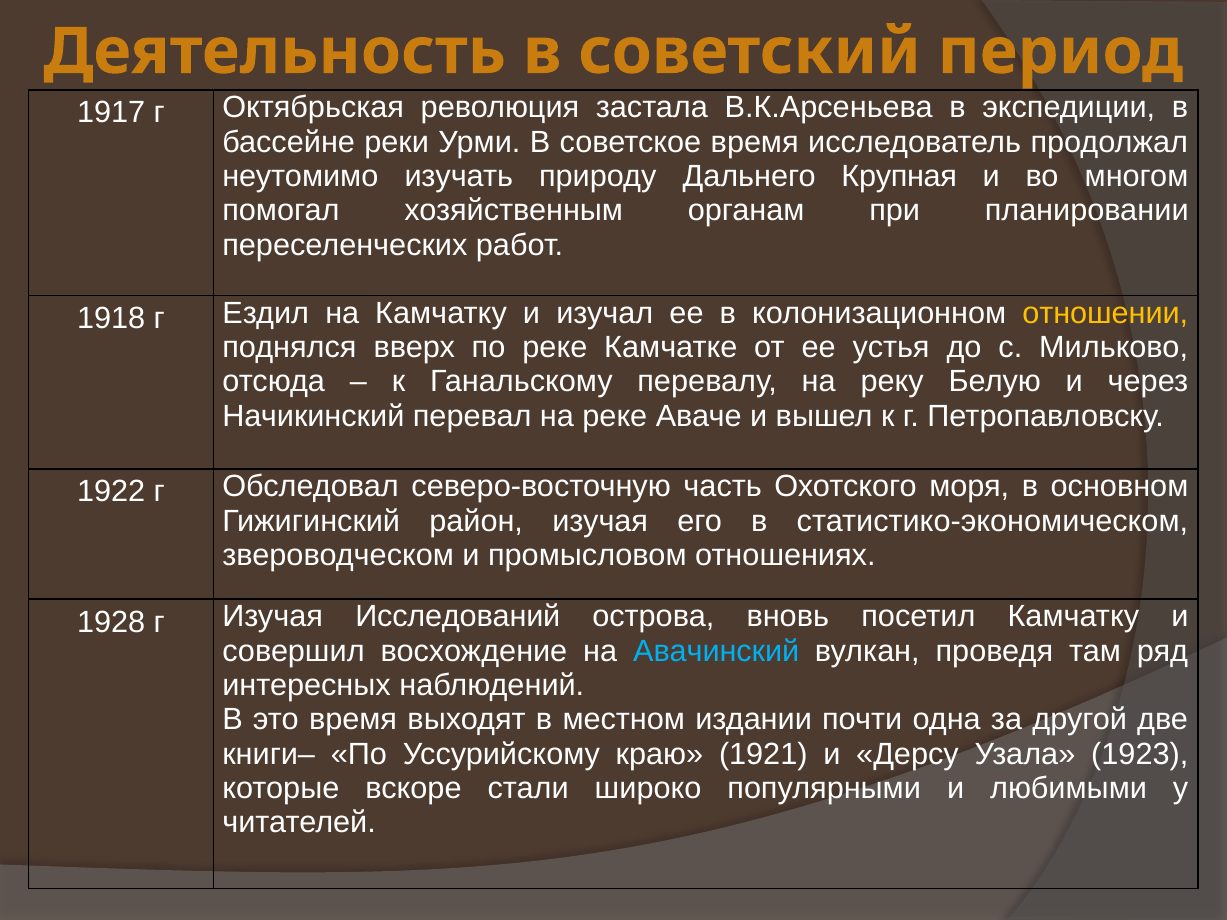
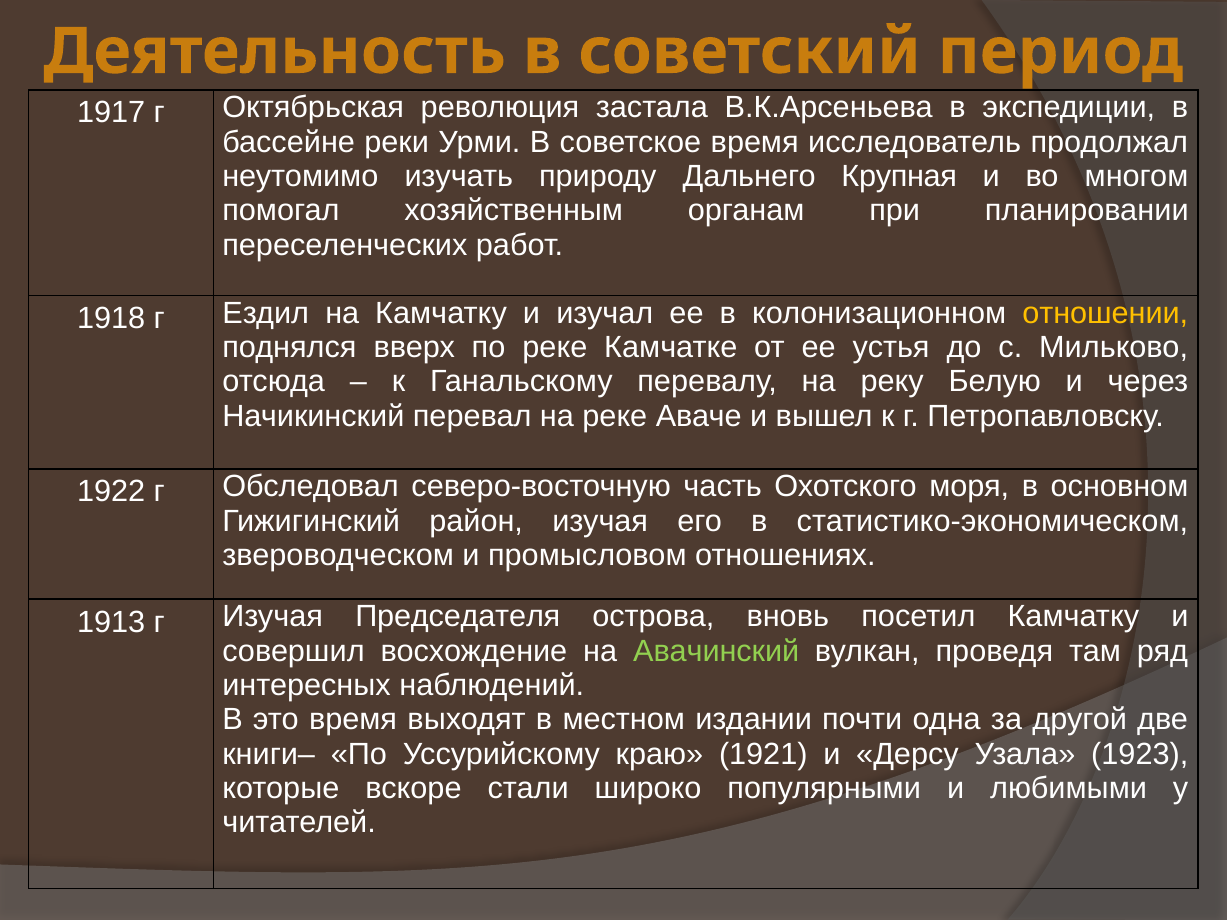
1928: 1928 -> 1913
Исследований: Исследований -> Председателя
Авачинский colour: light blue -> light green
